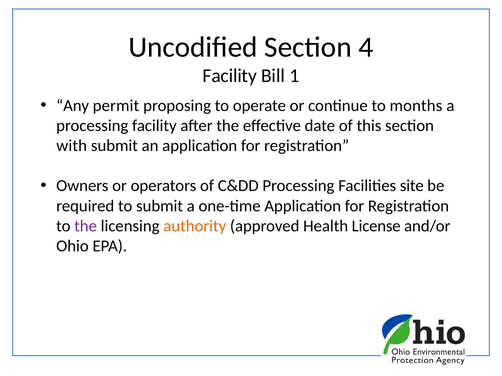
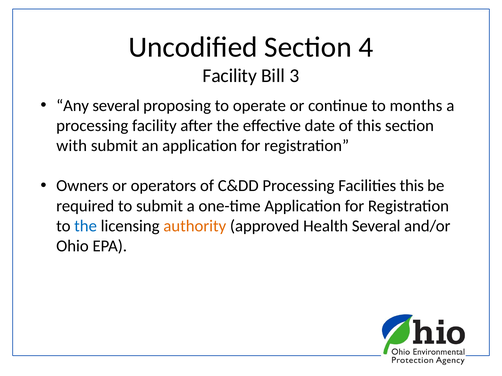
1: 1 -> 3
Any permit: permit -> several
Facilities site: site -> this
the at (86, 226) colour: purple -> blue
Health License: License -> Several
